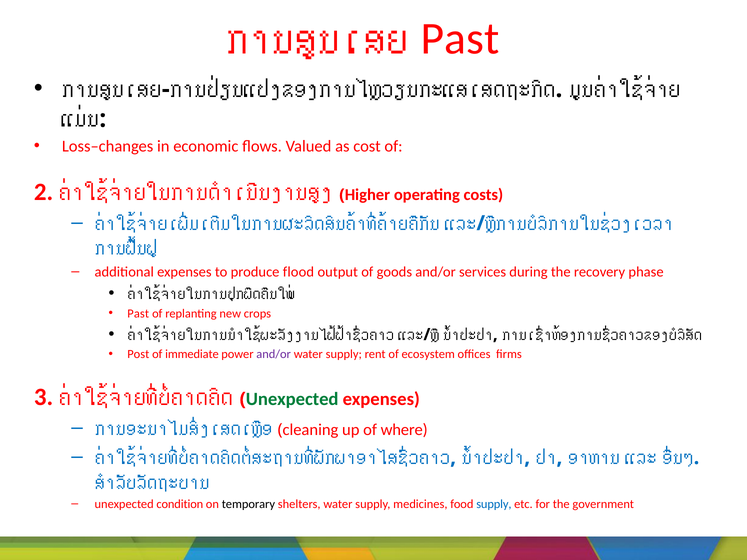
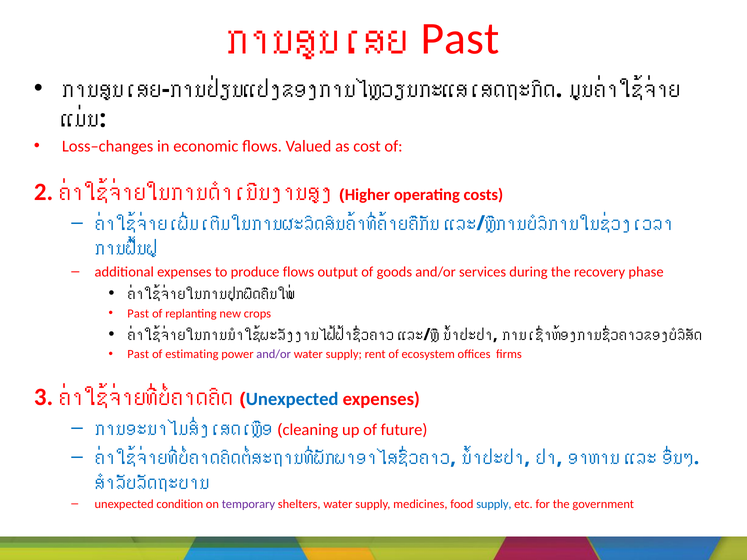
produce flood: flood -> flows
Post at (138, 354): Post -> Past
immediate: immediate -> estimating
Unexpected at (292, 399) colour: green -> blue
where: where -> future
temporary colour: black -> purple
